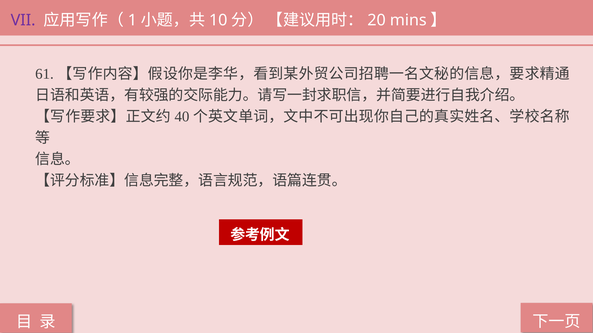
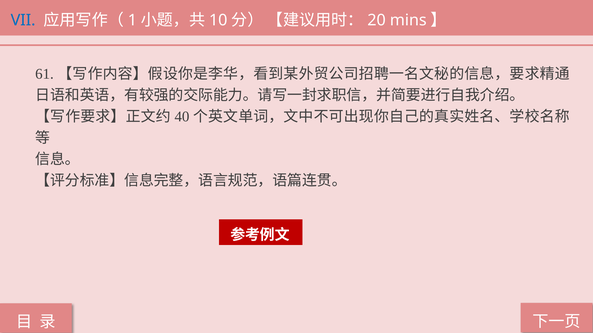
VII colour: purple -> blue
